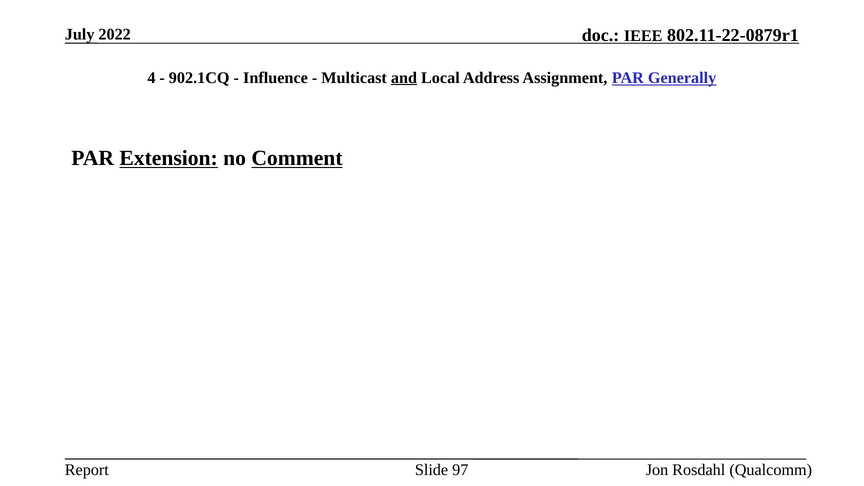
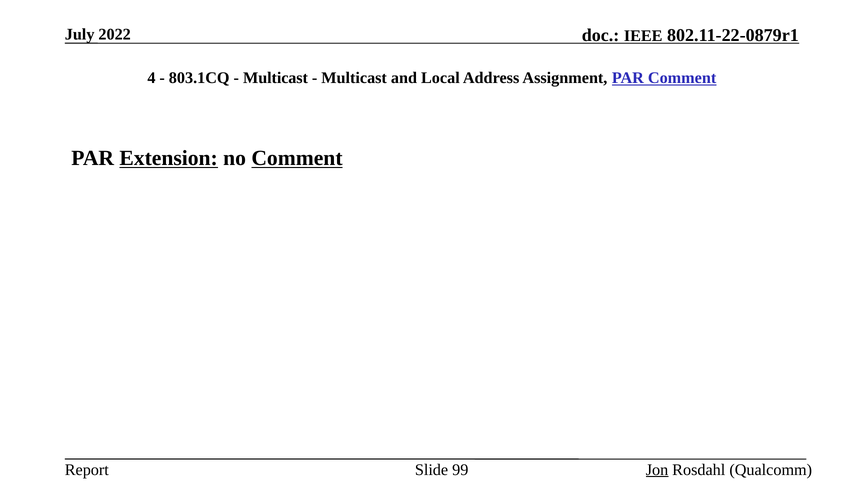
902.1CQ: 902.1CQ -> 803.1CQ
Influence at (275, 78): Influence -> Multicast
and underline: present -> none
PAR Generally: Generally -> Comment
97: 97 -> 99
Jon underline: none -> present
